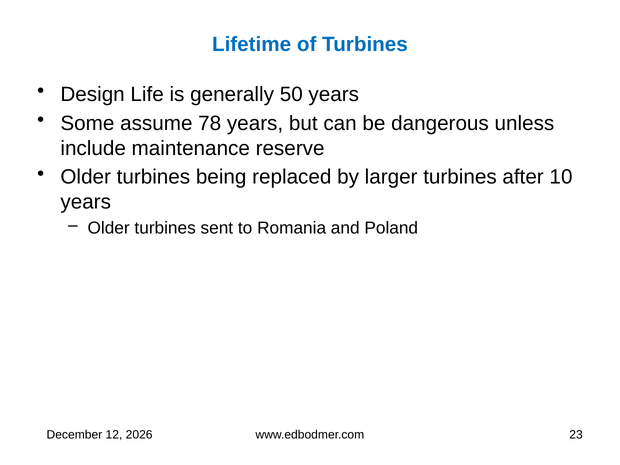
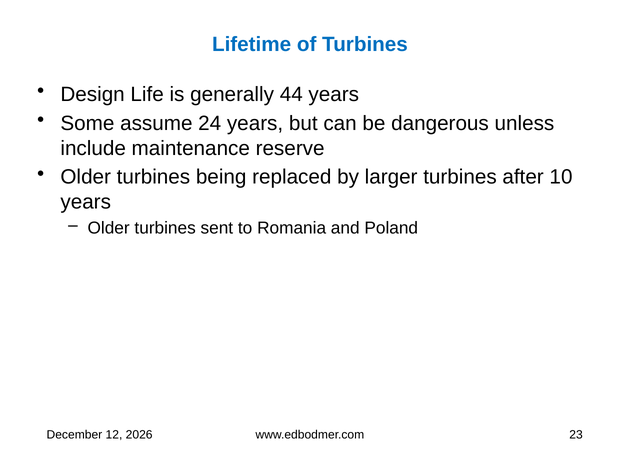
50: 50 -> 44
78: 78 -> 24
